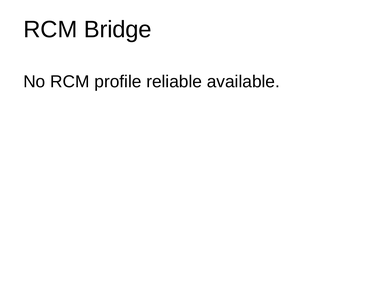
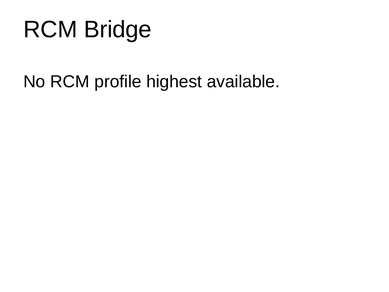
reliable: reliable -> highest
